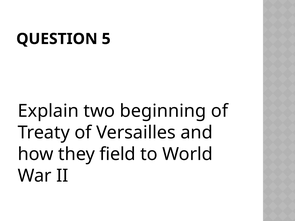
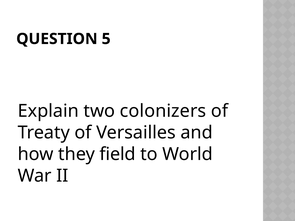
beginning: beginning -> colonizers
